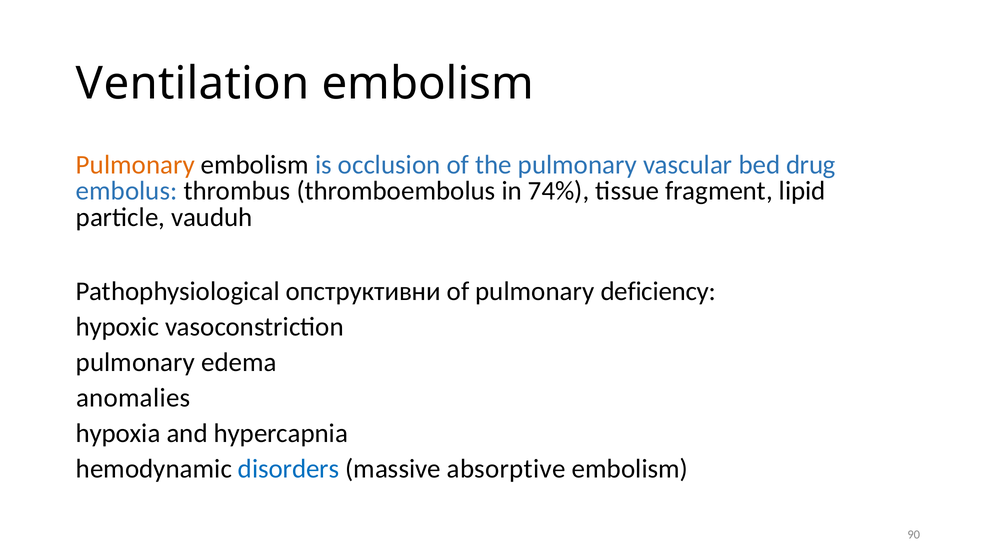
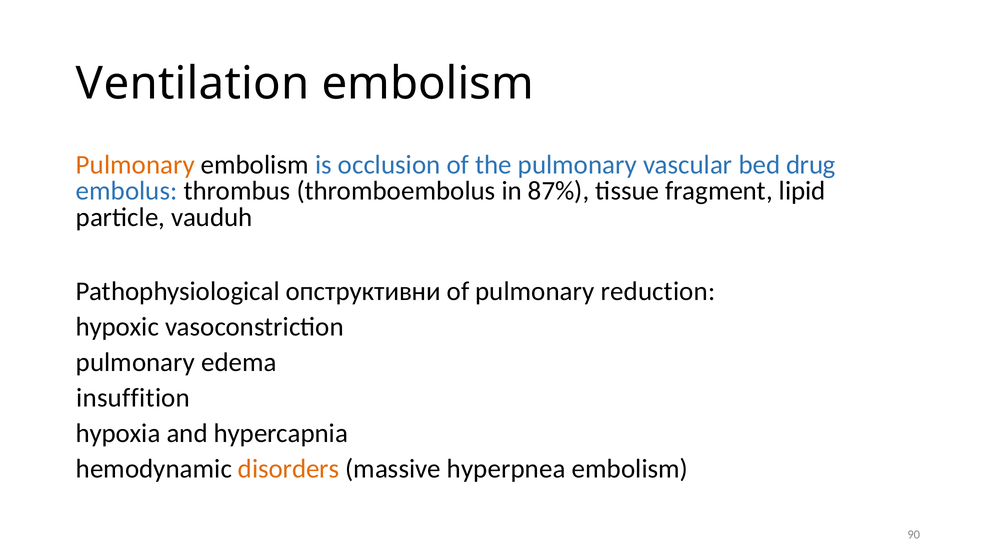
74%: 74% -> 87%
deficiency: deficiency -> reduction
anomalies: anomalies -> insuffition
disorders colour: blue -> orange
absorptive: absorptive -> hyperpnea
